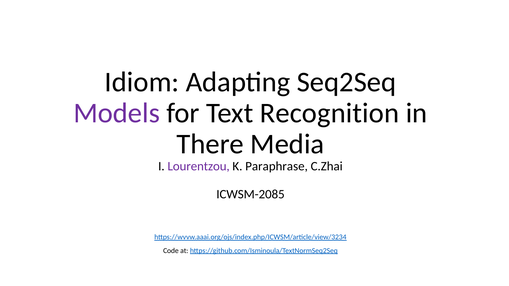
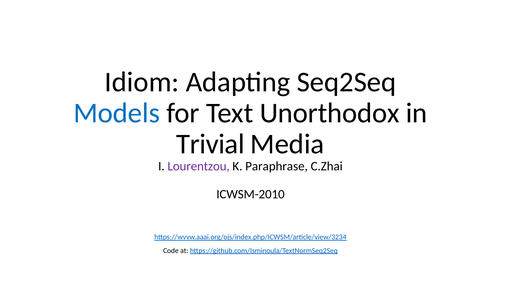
Models colour: purple -> blue
Recognition: Recognition -> Unorthodox
There: There -> Trivial
ICWSM-2085: ICWSM-2085 -> ICWSM-2010
